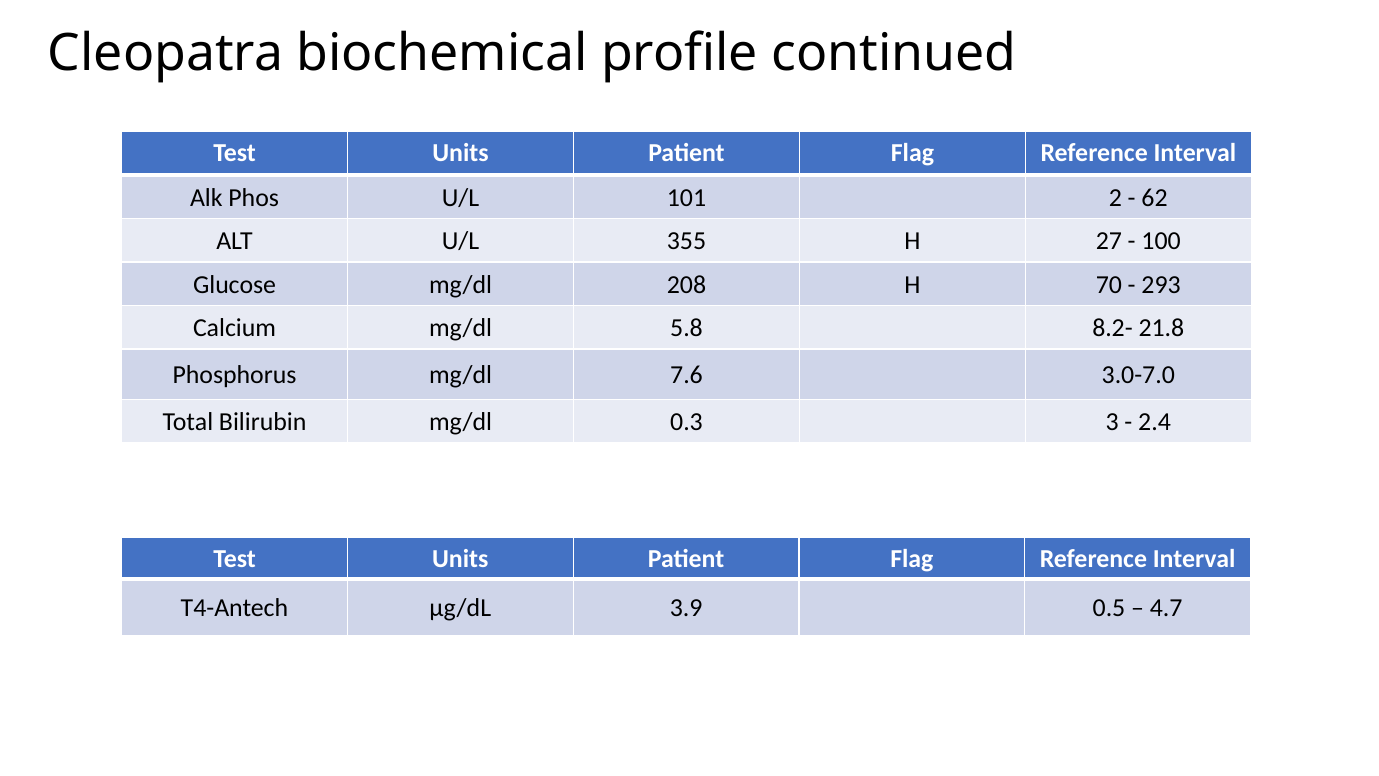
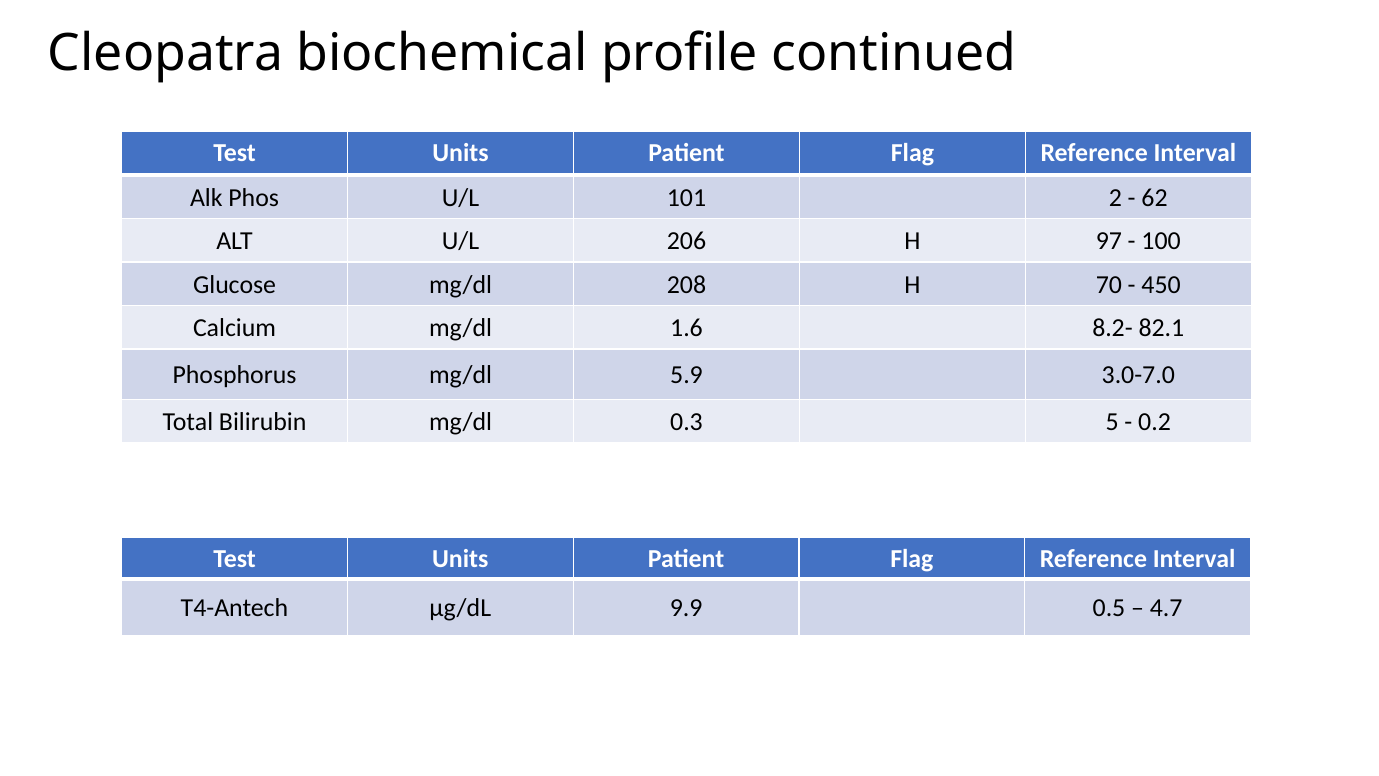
355: 355 -> 206
27: 27 -> 97
293: 293 -> 450
5.8: 5.8 -> 1.6
21.8: 21.8 -> 82.1
7.6: 7.6 -> 5.9
3: 3 -> 5
2.4: 2.4 -> 0.2
3.9: 3.9 -> 9.9
